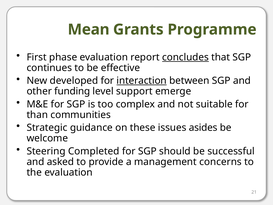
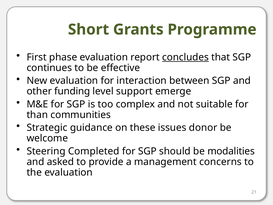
Mean: Mean -> Short
New developed: developed -> evaluation
interaction underline: present -> none
asides: asides -> donor
successful: successful -> modalities
